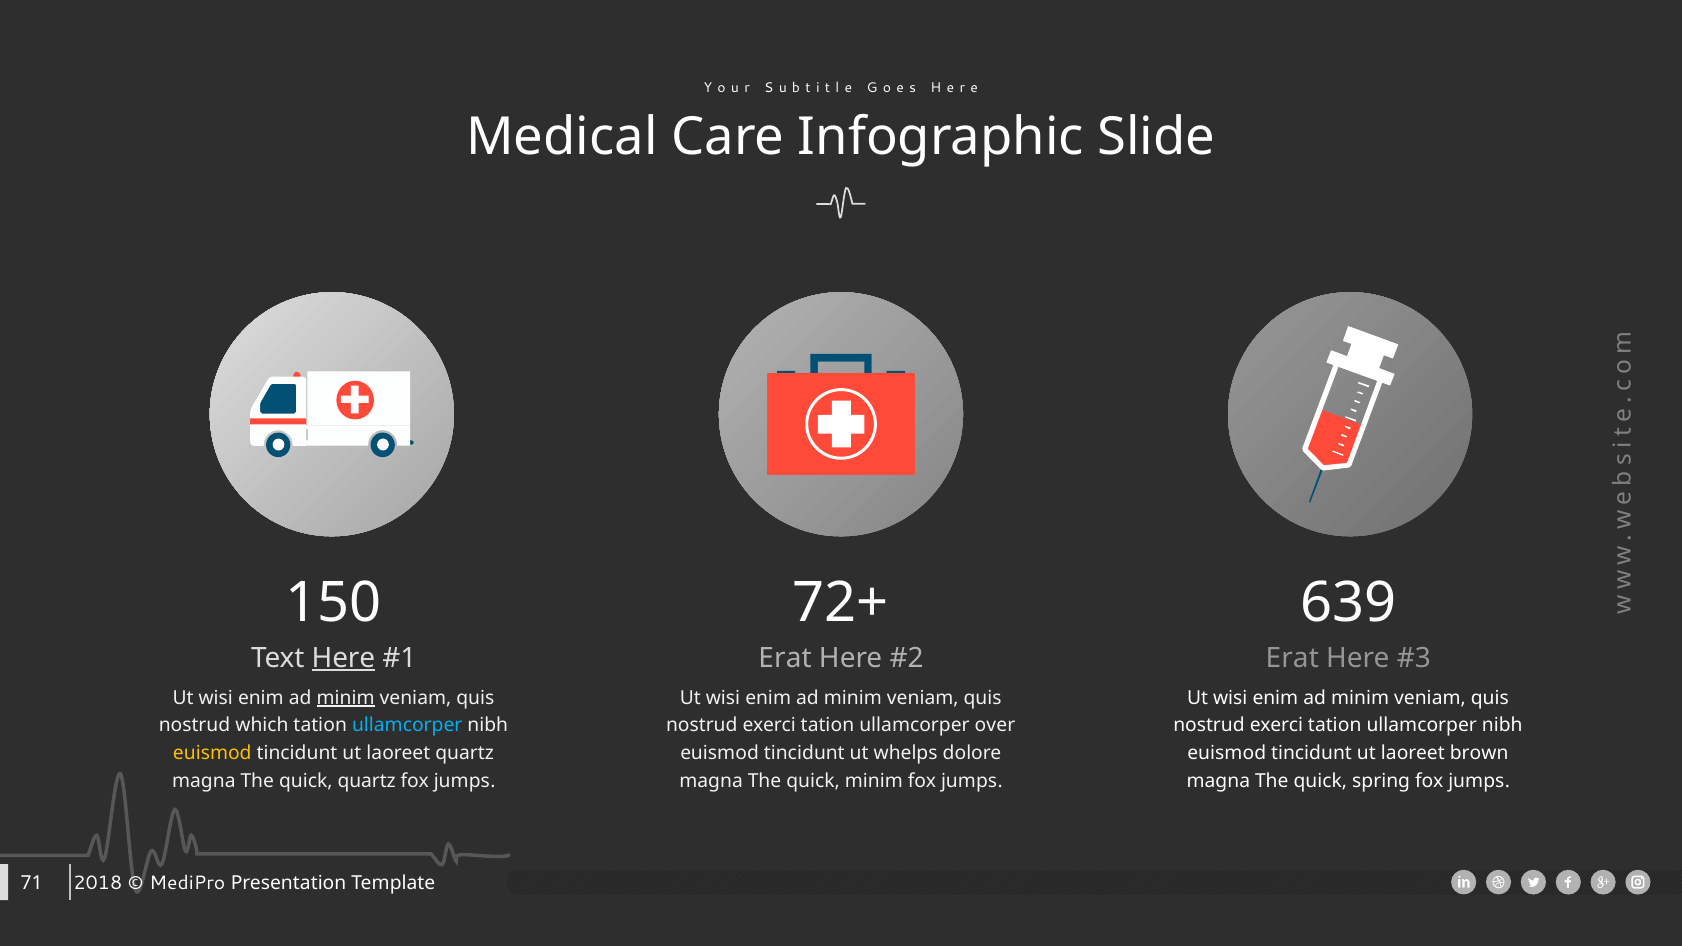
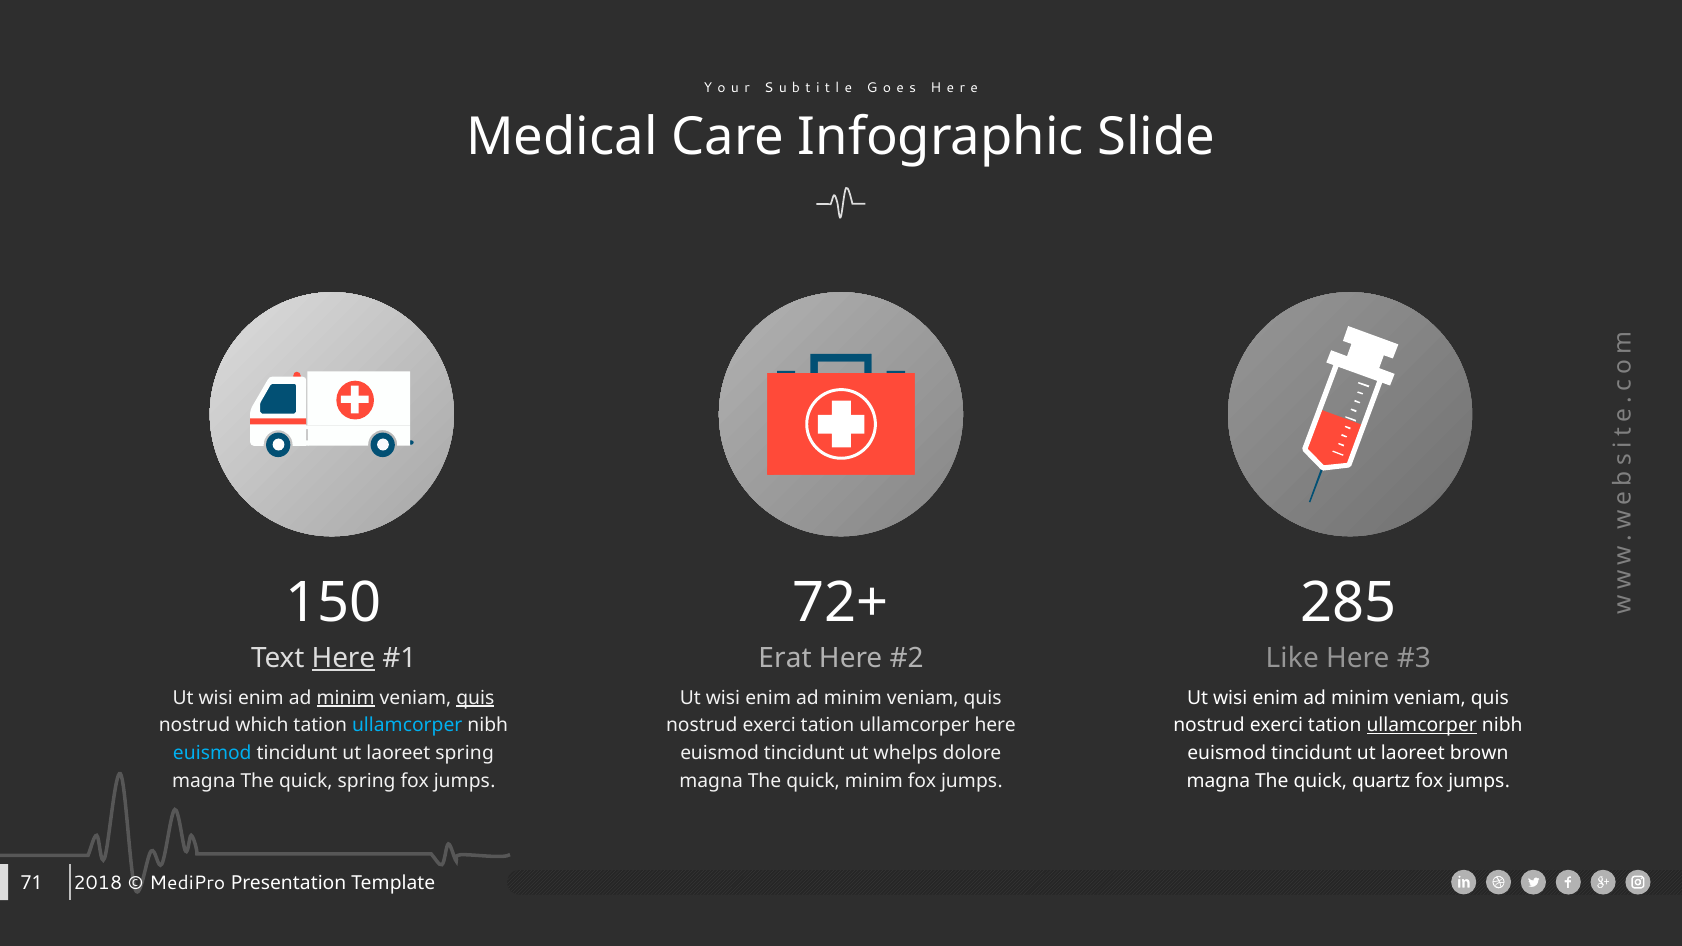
639: 639 -> 285
Erat at (1292, 658): Erat -> Like
quis at (475, 698) underline: none -> present
ullamcorper over: over -> here
ullamcorper at (1422, 726) underline: none -> present
euismod at (212, 753) colour: yellow -> light blue
laoreet quartz: quartz -> spring
quick quartz: quartz -> spring
spring: spring -> quartz
